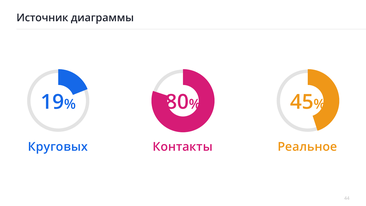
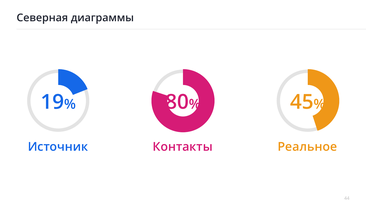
Источник: Источник -> Северная
Круговых: Круговых -> Источник
